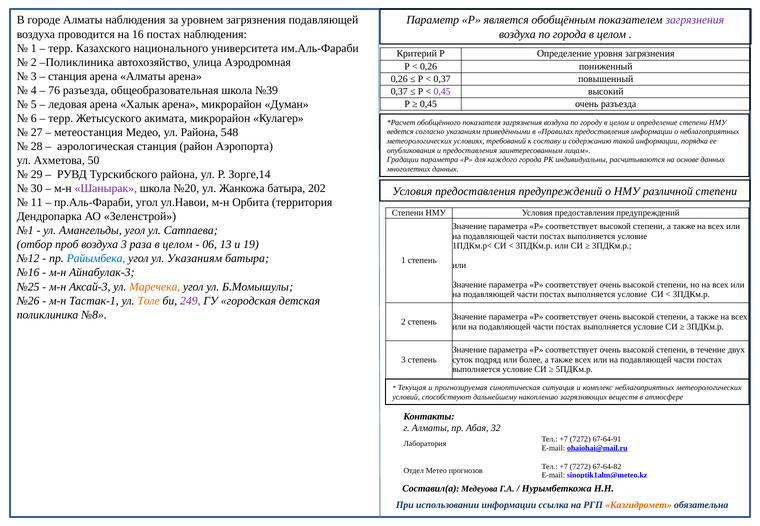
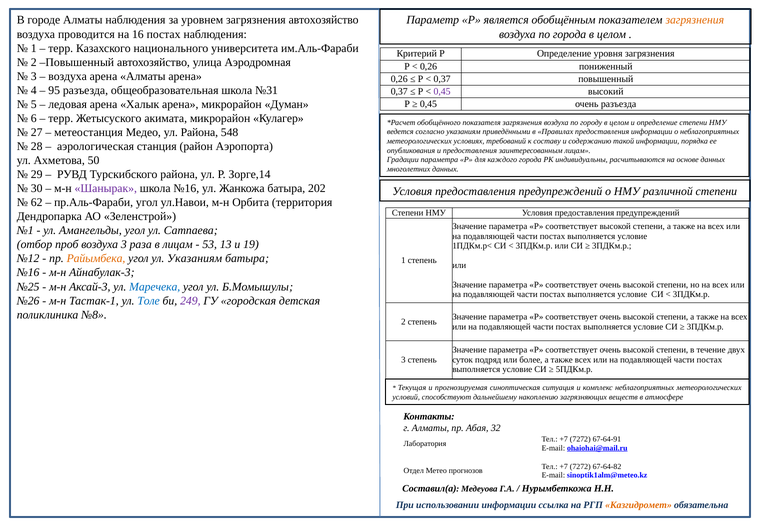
загрязнения подавляющей: подавляющей -> автохозяйство
загрязнения at (695, 20) colour: purple -> orange
2 Поликлиника: Поликлиника -> Повышенный
станция at (68, 76): станция -> воздуха
76: 76 -> 95
№39: №39 -> №31
школа №20: №20 -> №16
11: 11 -> 62
раза в целом: целом -> лицам
06: 06 -> 53
Райымбека colour: blue -> orange
Маречека colour: orange -> blue
Толе colour: orange -> blue
